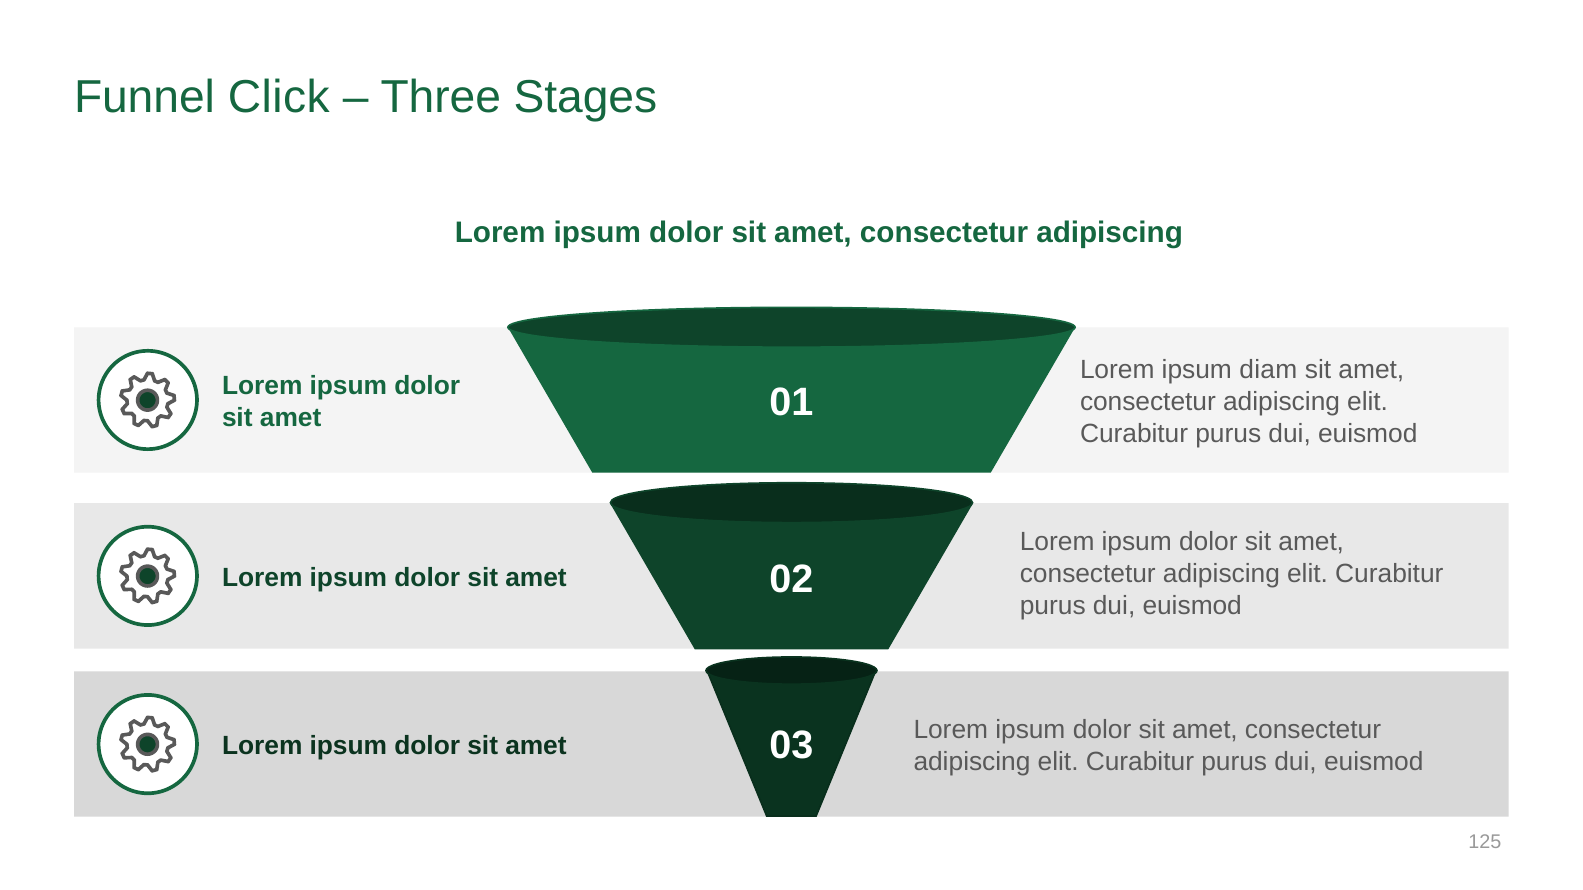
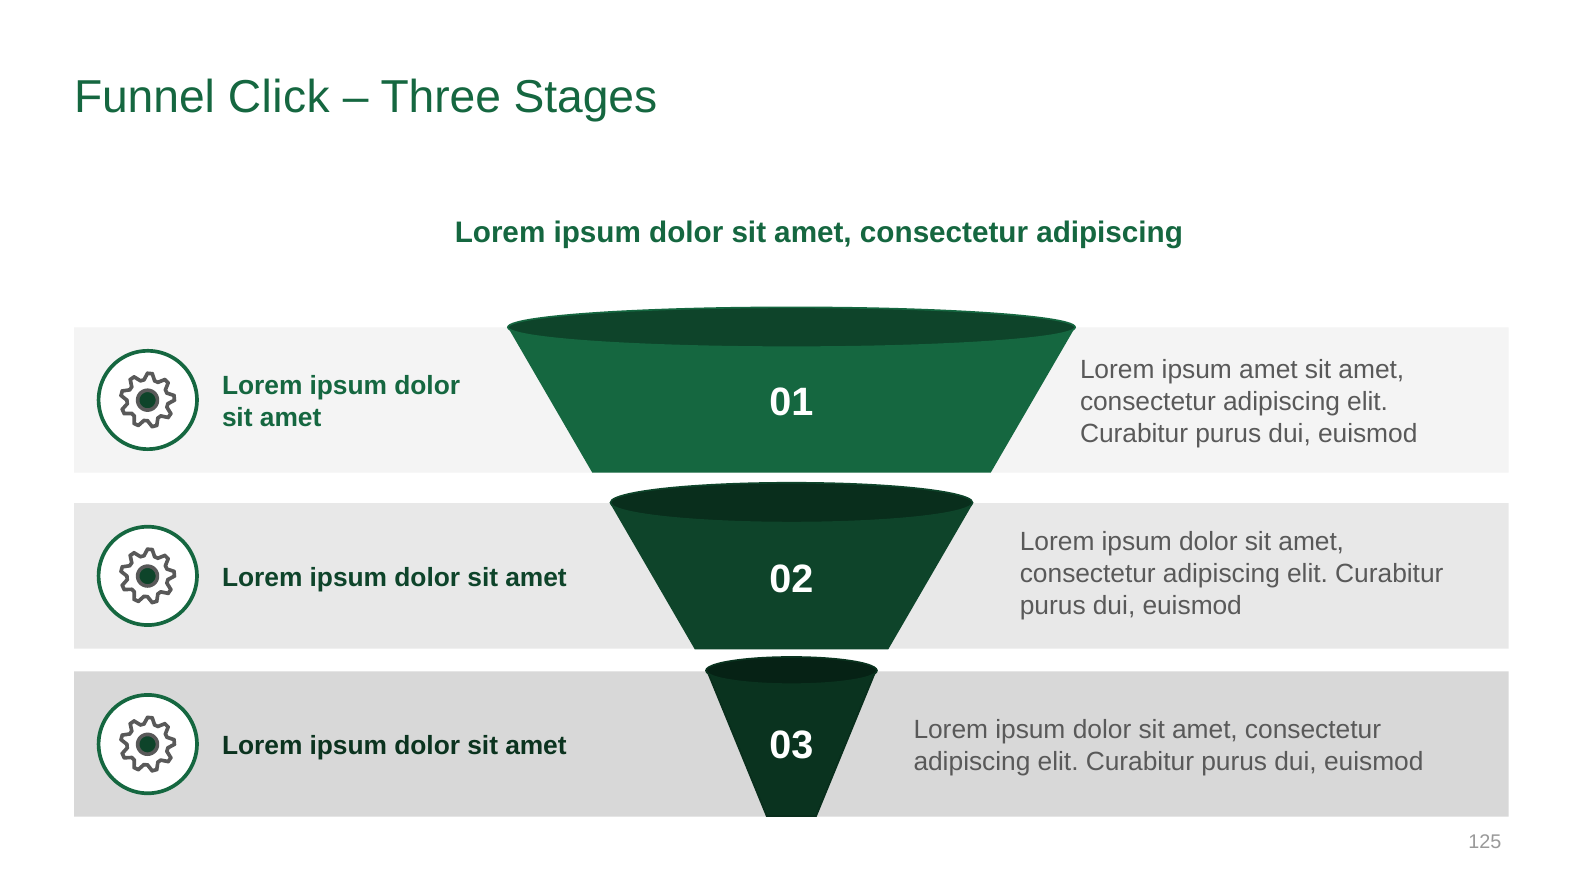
ipsum diam: diam -> amet
